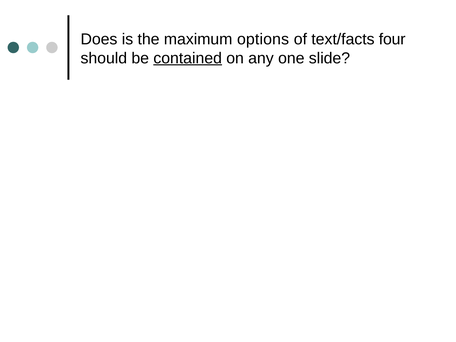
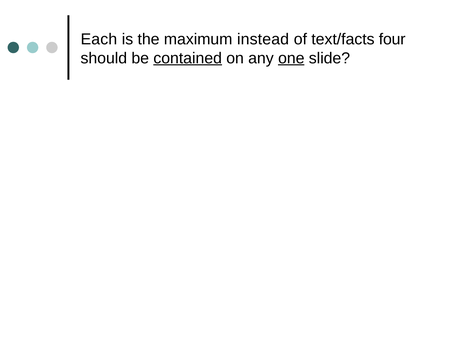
Does: Does -> Each
options: options -> instead
one underline: none -> present
